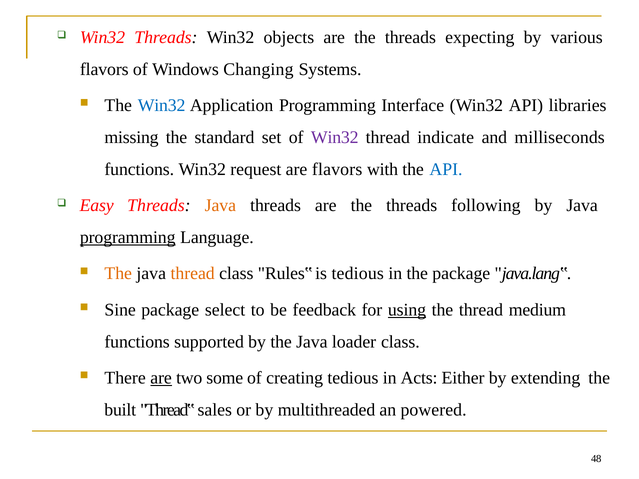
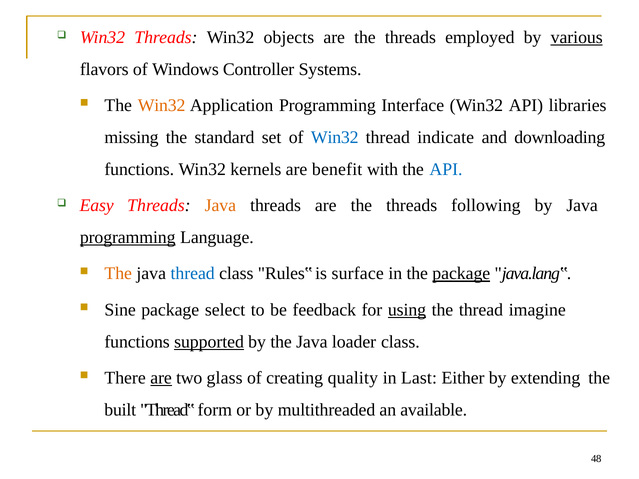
expecting: expecting -> employed
various underline: none -> present
Changing: Changing -> Controller
Win32 at (162, 105) colour: blue -> orange
Win32 at (335, 137) colour: purple -> blue
milliseconds: milliseconds -> downloading
request: request -> kernels
are flavors: flavors -> benefit
thread at (193, 274) colour: orange -> blue
is tedious: tedious -> surface
package at (461, 274) underline: none -> present
medium: medium -> imagine
supported underline: none -> present
some: some -> glass
creating tedious: tedious -> quality
Acts: Acts -> Last
sales: sales -> form
powered: powered -> available
